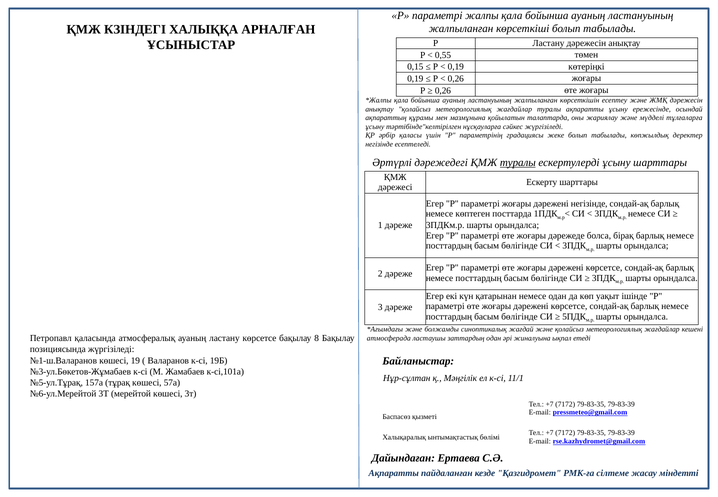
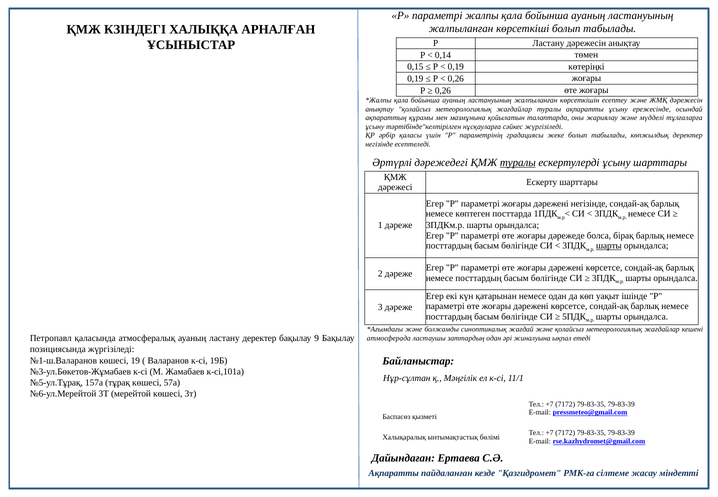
0,55: 0,55 -> 0,14
шарты at (609, 246) underline: none -> present
ластану көрсетсе: көрсетсе -> деректер
8: 8 -> 9
